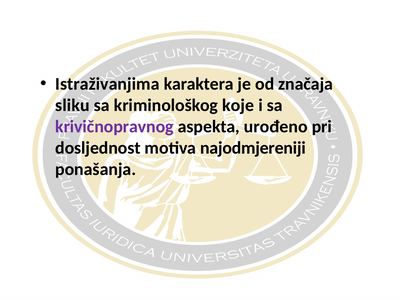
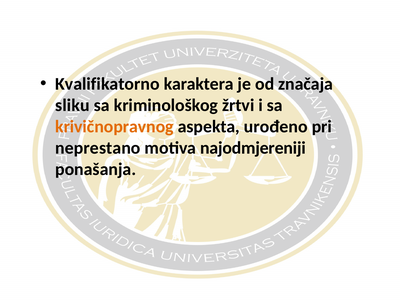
Istraživanjima: Istraživanjima -> Kvalifikatorno
koje: koje -> žrtvi
krivičnopravnog colour: purple -> orange
dosljednost: dosljednost -> neprestano
